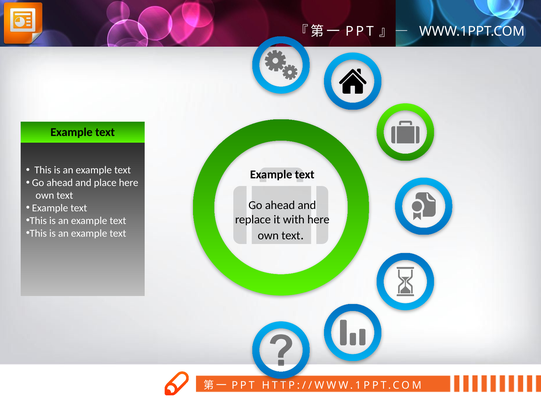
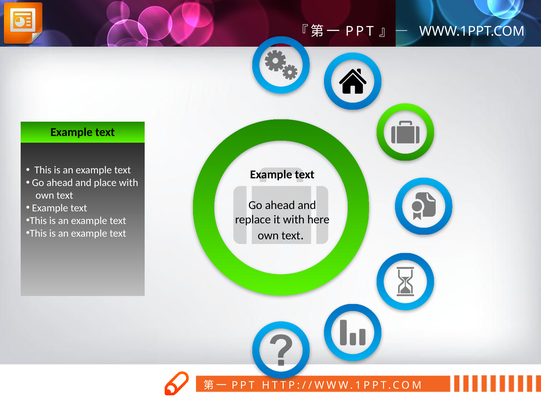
place here: here -> with
